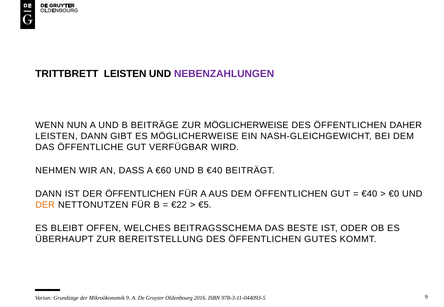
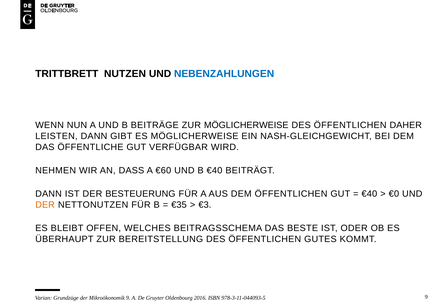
TRITTBRETT LEISTEN: LEISTEN -> NUTZEN
NEBENZAHLUNGEN colour: purple -> blue
DER ÖFFENTLICHEN: ÖFFENTLICHEN -> BESTEUERUNG
€22: €22 -> €35
€5: €5 -> €3
